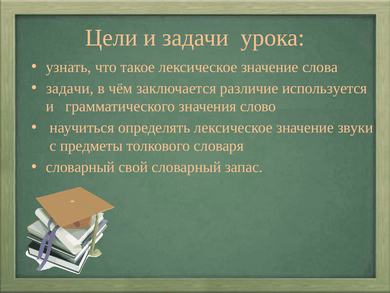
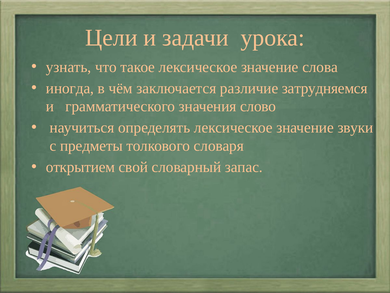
задачи at (70, 88): задачи -> иногда
используется: используется -> затрудняемся
словарный at (80, 167): словарный -> открытием
